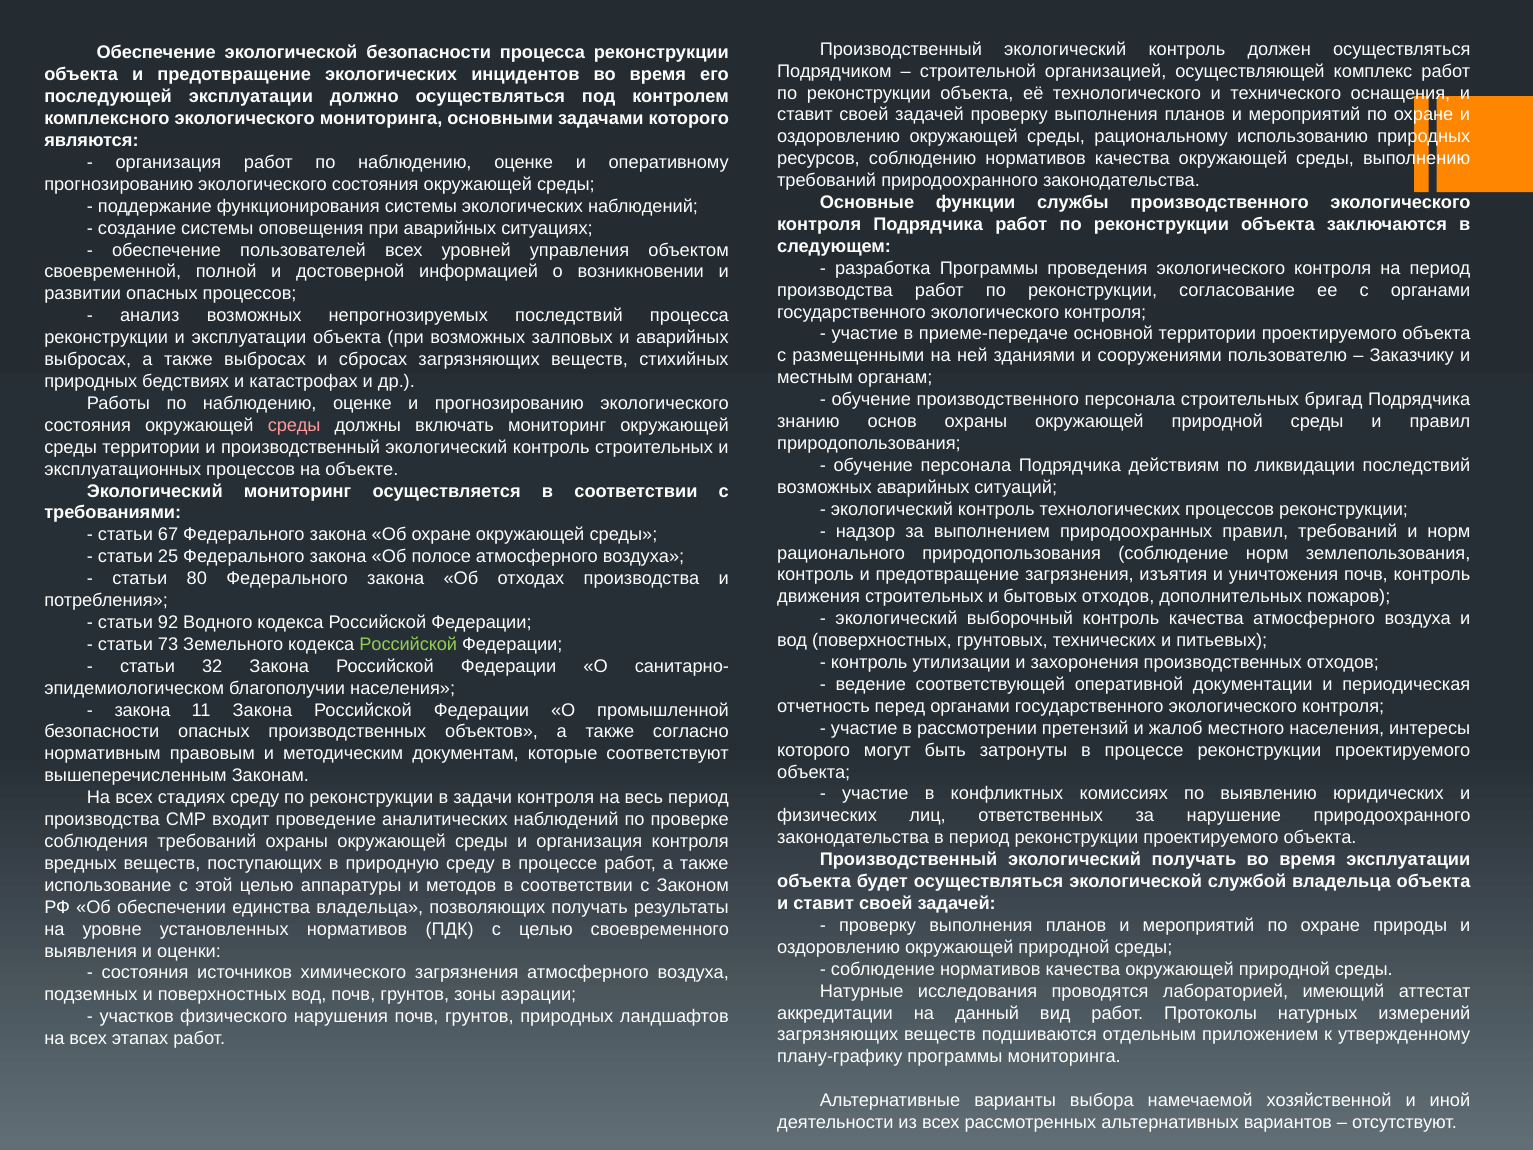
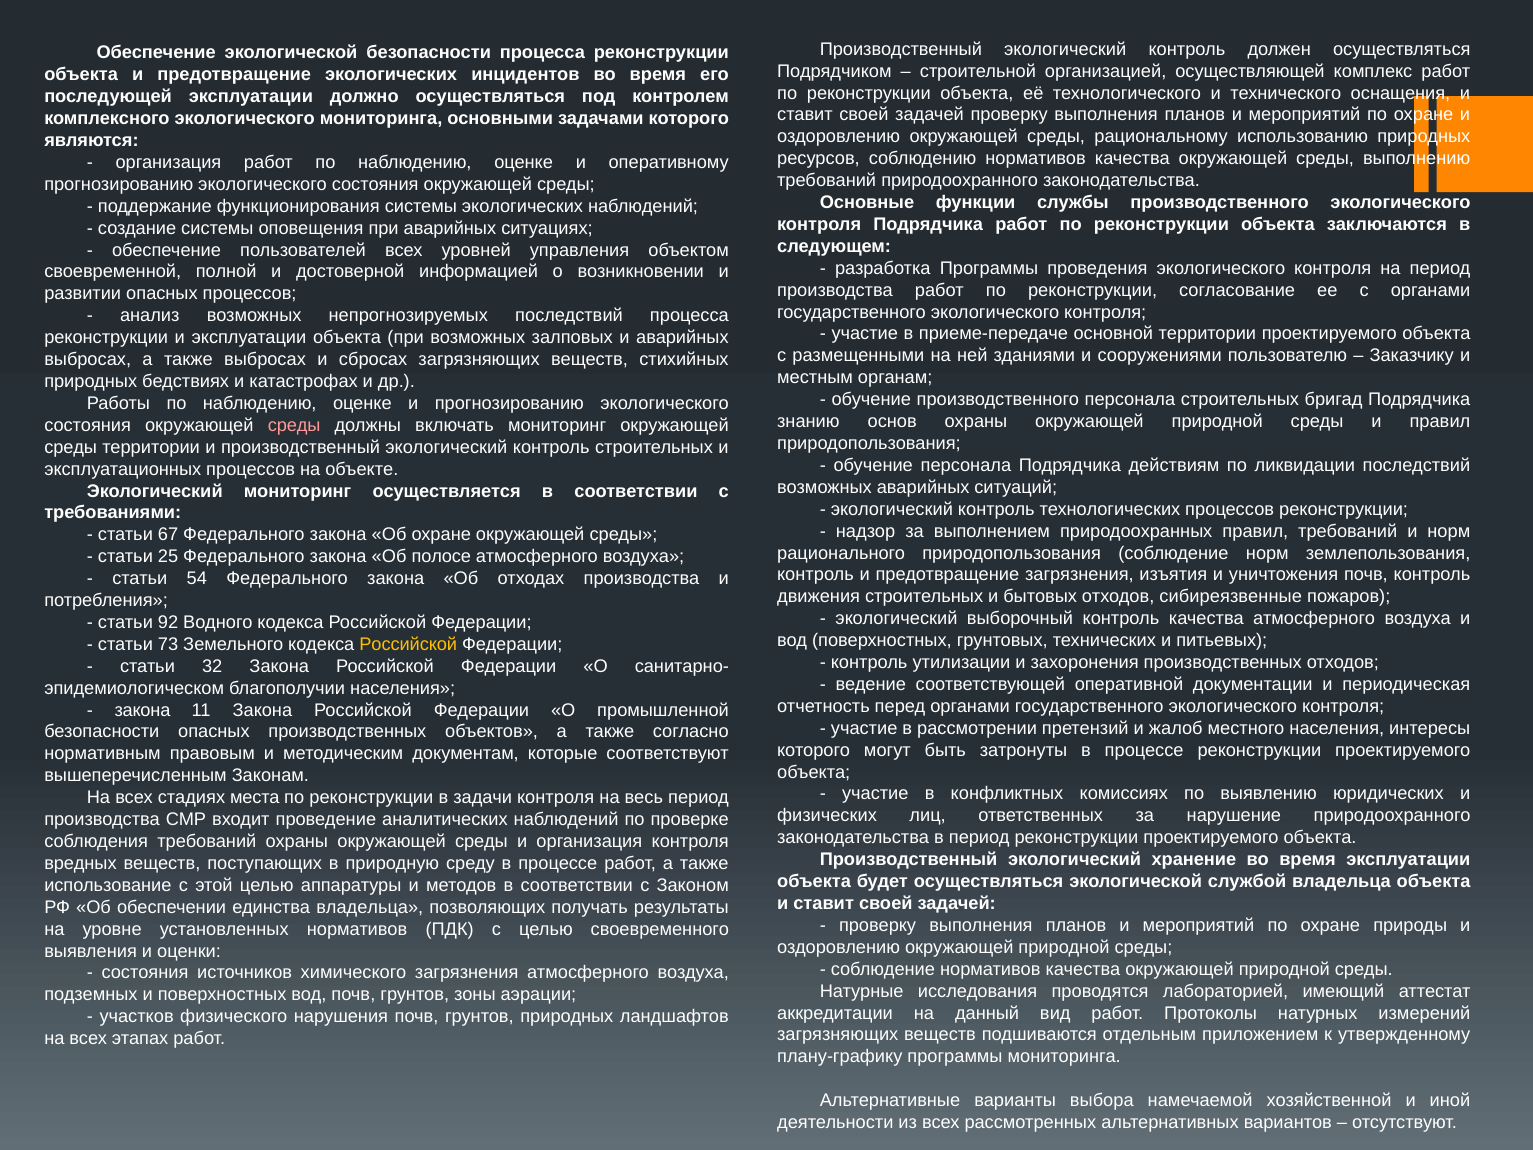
80: 80 -> 54
дополнительных: дополнительных -> сибиреязвенные
Российской at (408, 644) colour: light green -> yellow
стадиях среду: среду -> места
экологический получать: получать -> хранение
